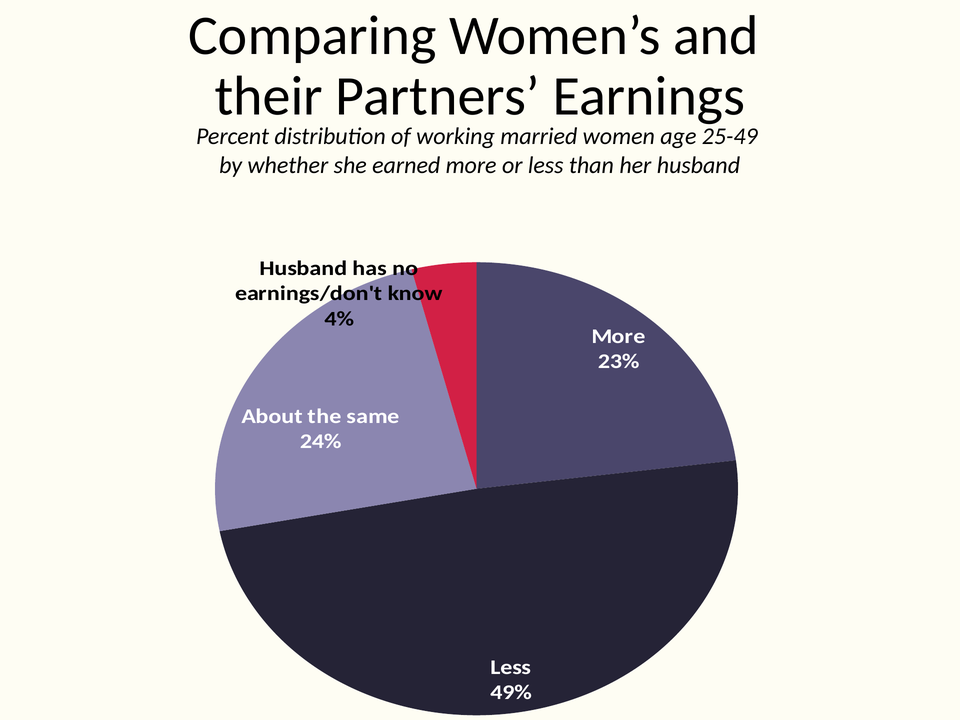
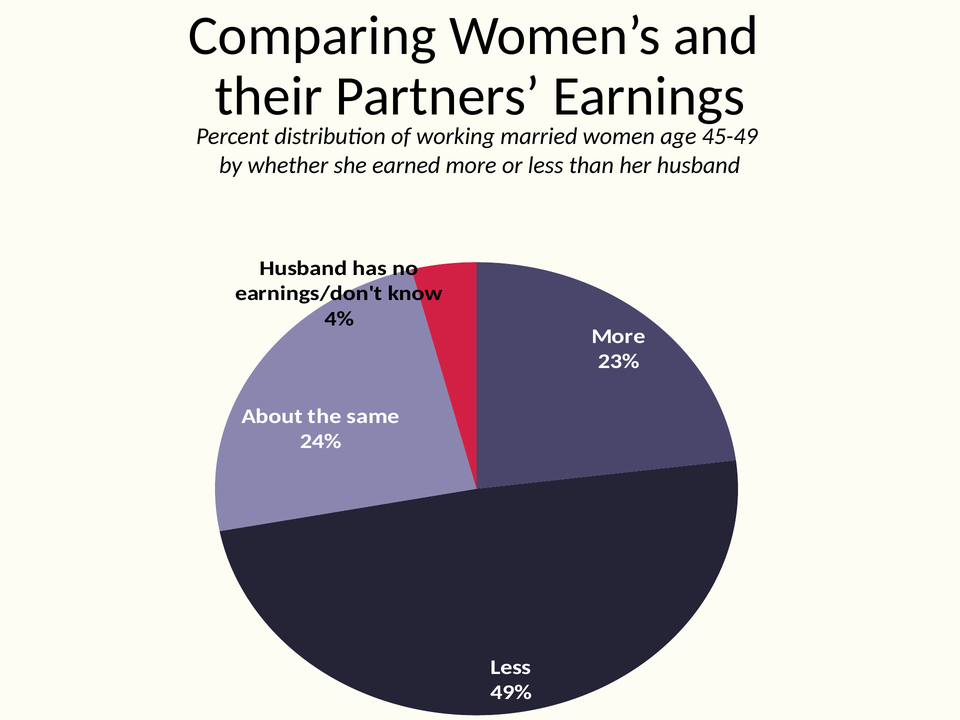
25-49: 25-49 -> 45-49
